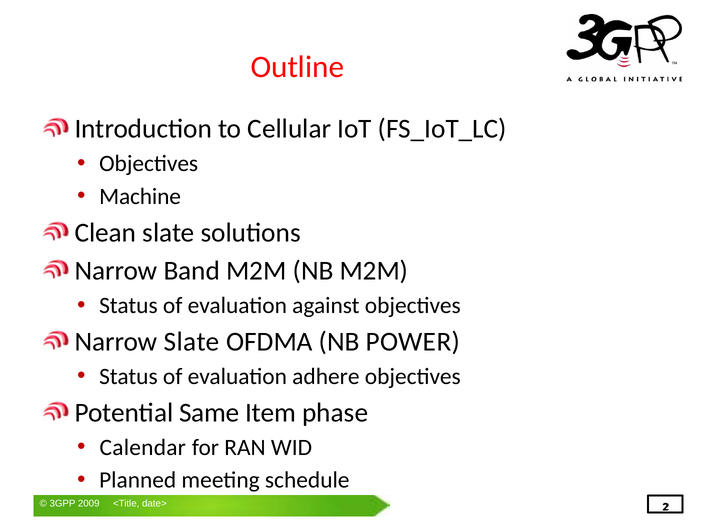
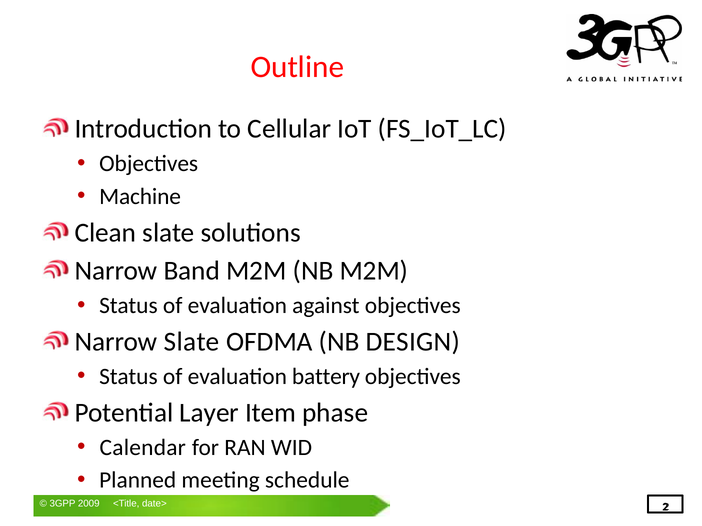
POWER: POWER -> DESIGN
adhere: adhere -> battery
Same: Same -> Layer
